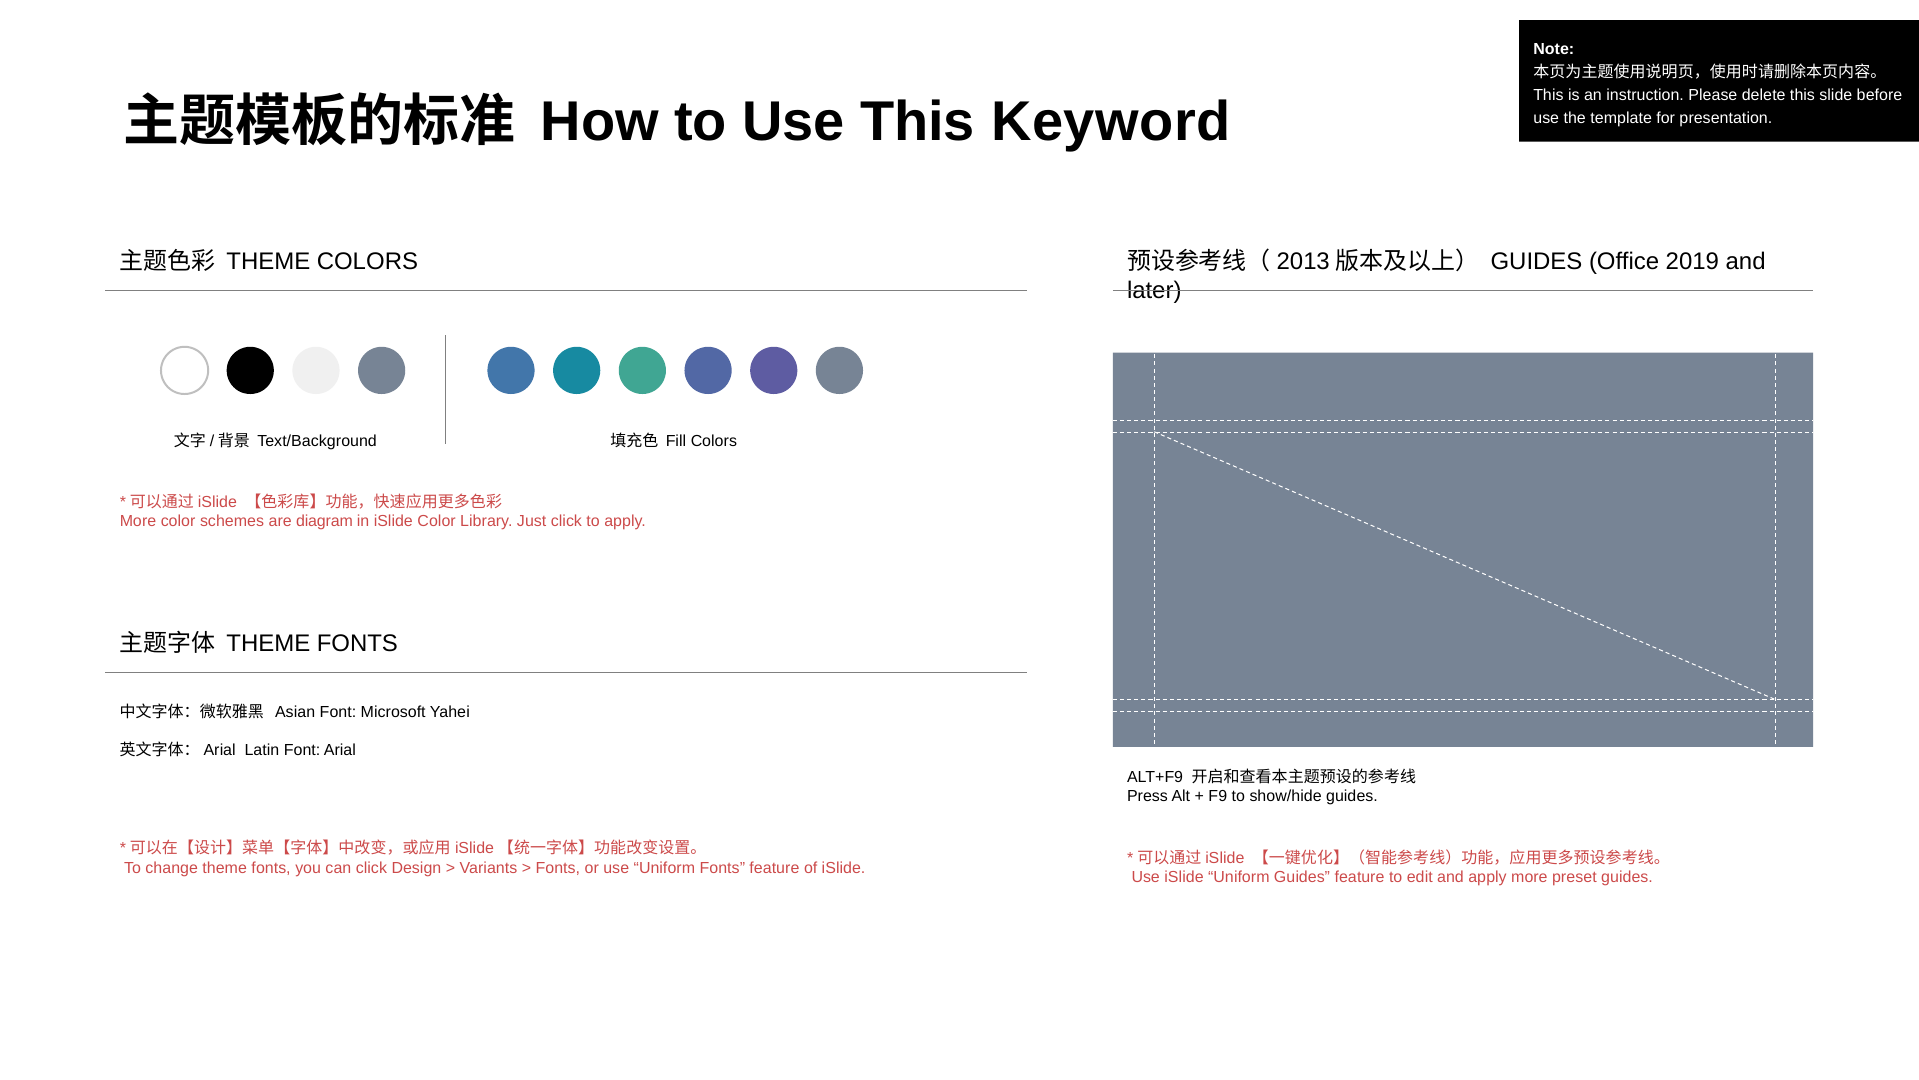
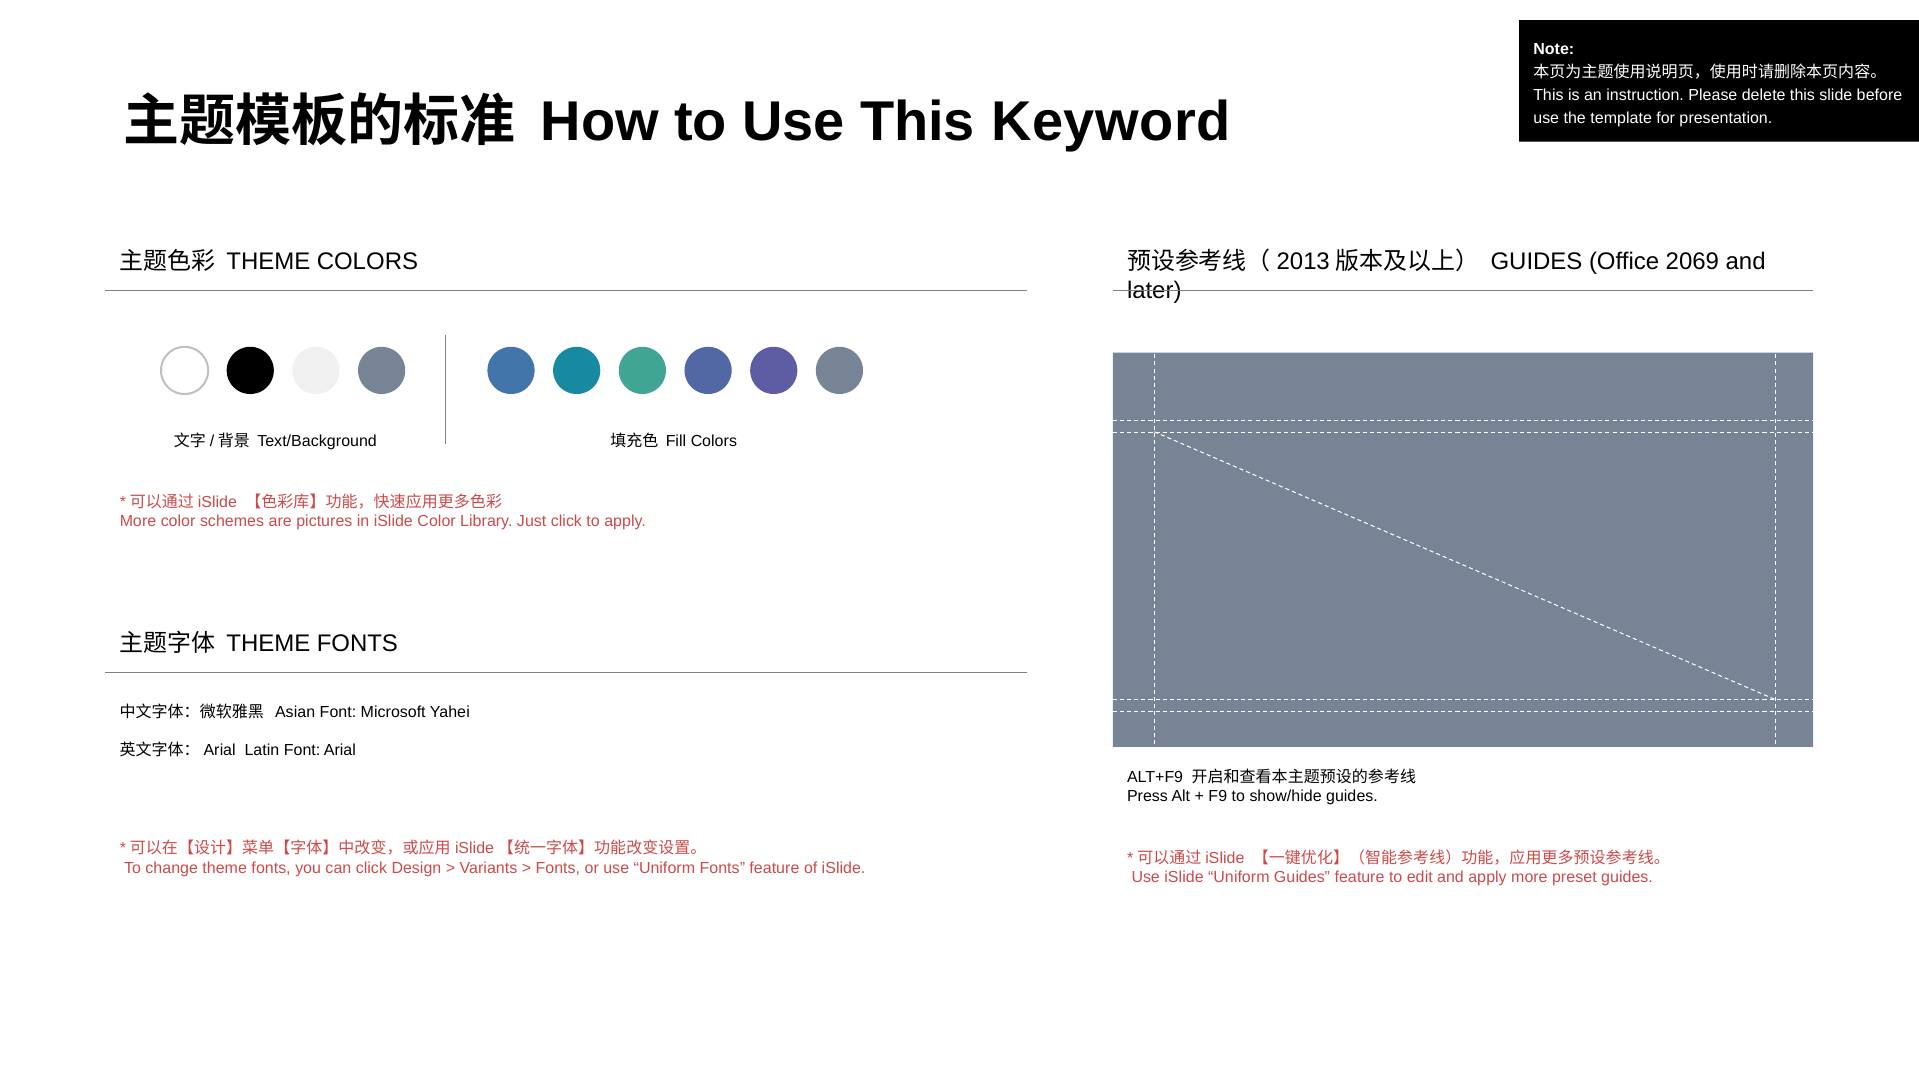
2019: 2019 -> 2069
diagram: diagram -> pictures
